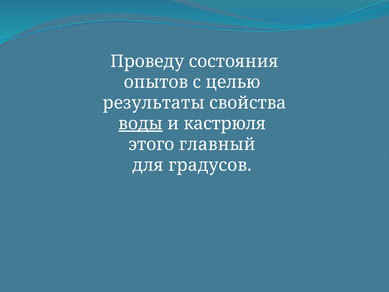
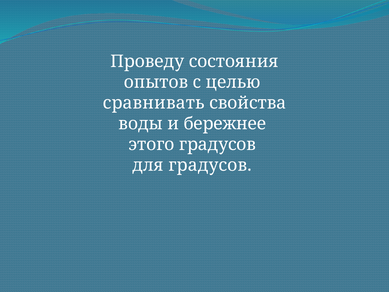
результаты: результаты -> сравнивать
воды underline: present -> none
кастрюля: кастрюля -> бережнее
этого главный: главный -> градусов
